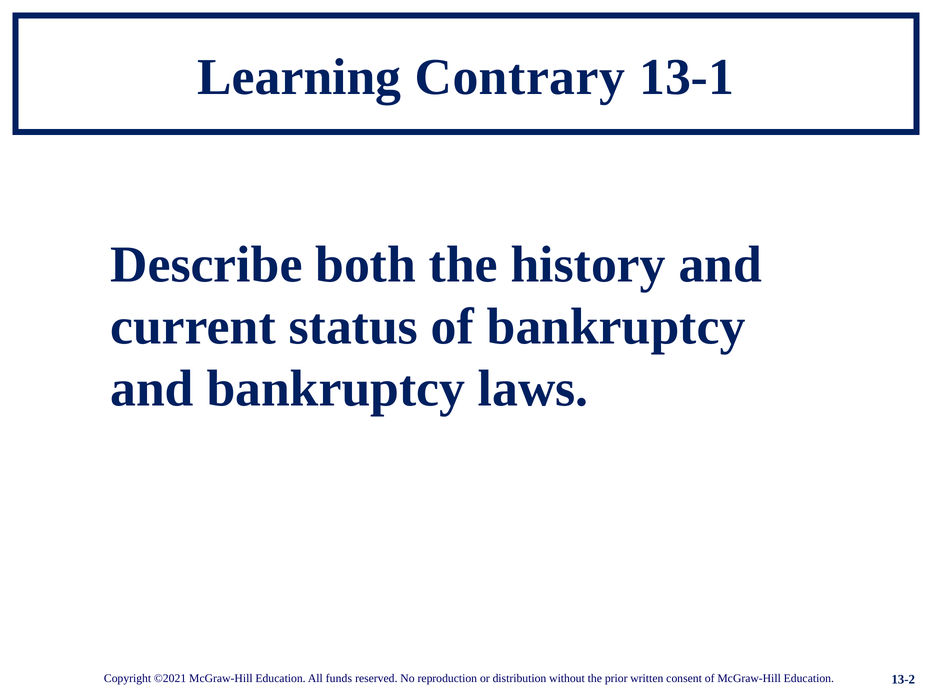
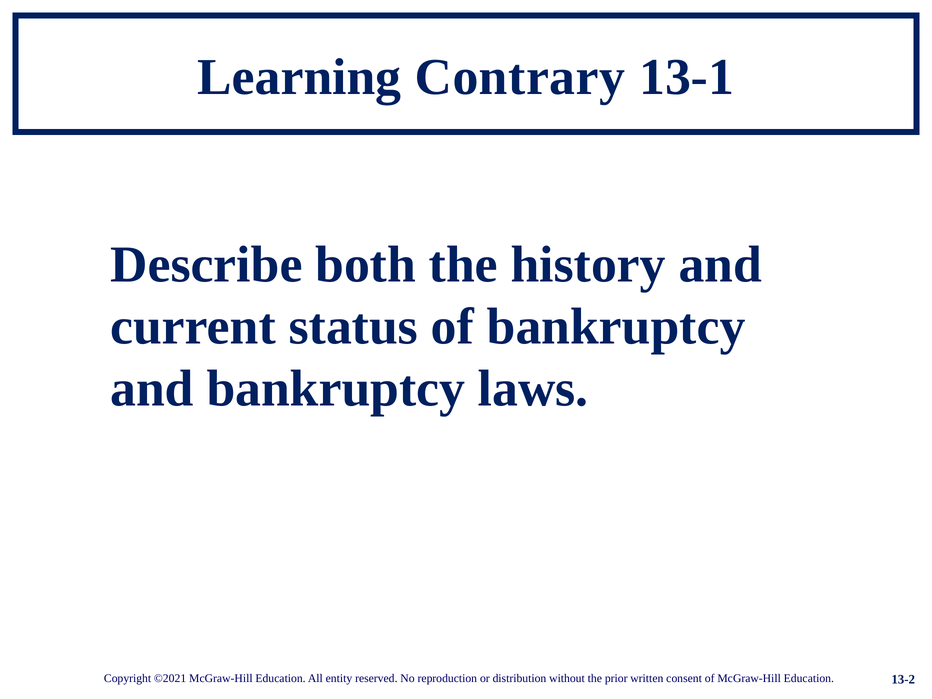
funds: funds -> entity
